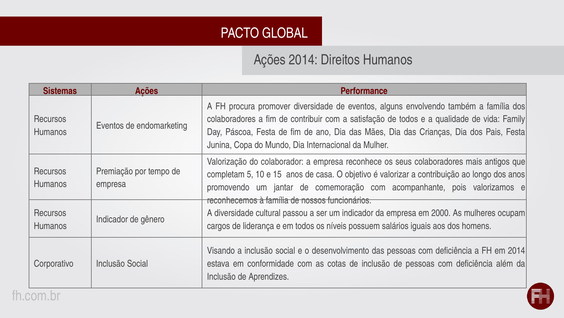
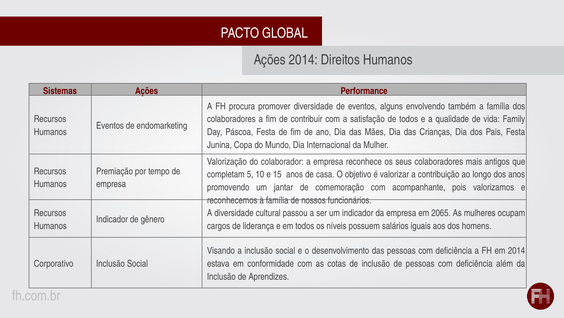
2000: 2000 -> 2065
